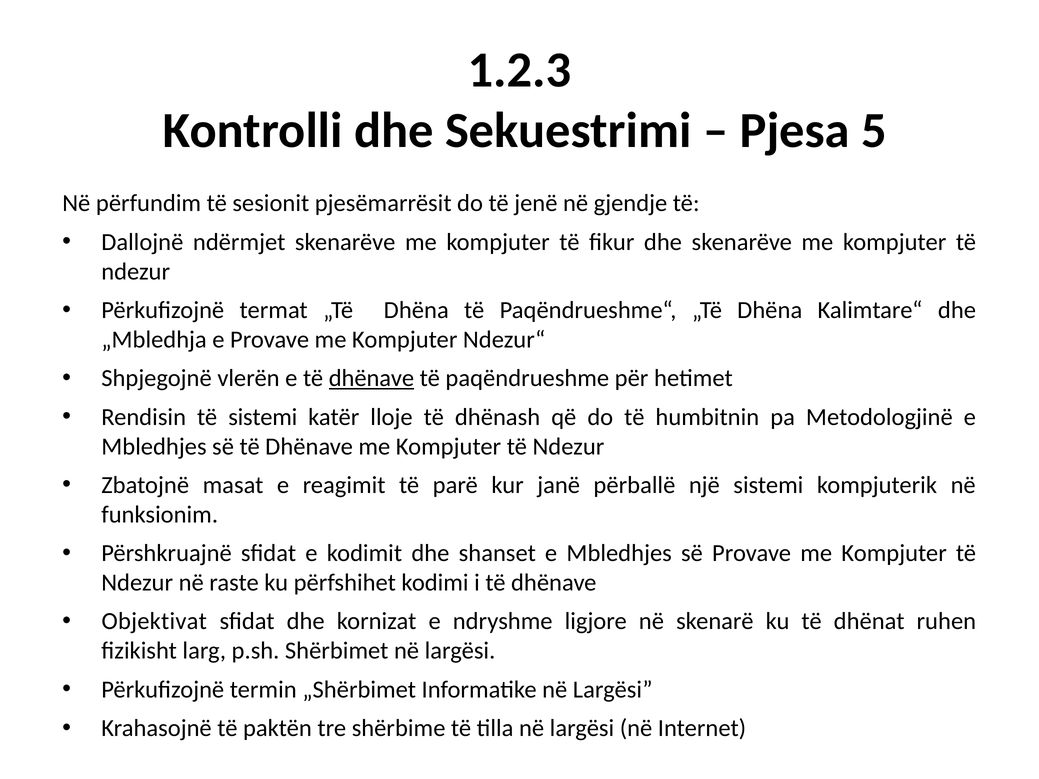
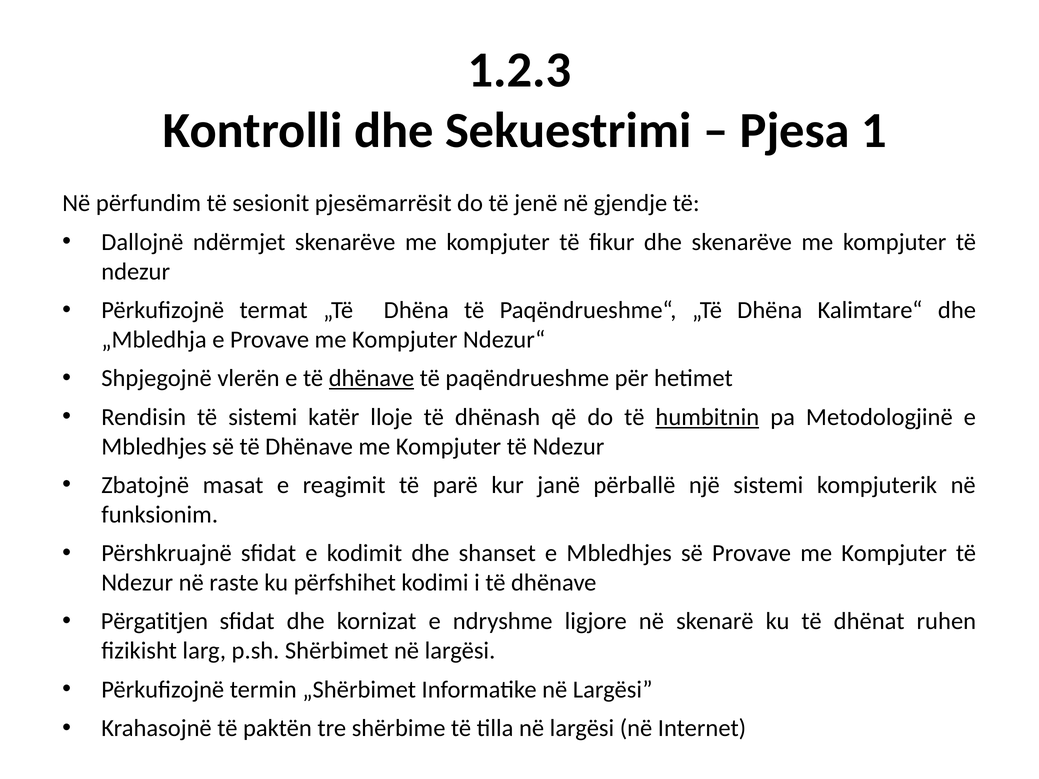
5: 5 -> 1
humbitnin underline: none -> present
Objektivat: Objektivat -> Përgatitjen
